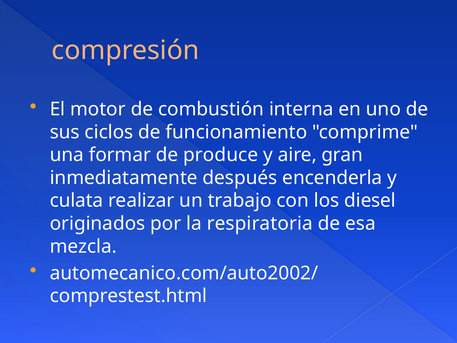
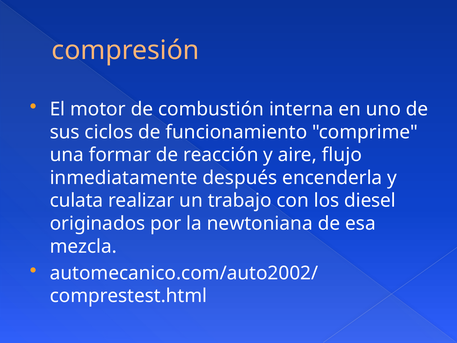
produce: produce -> reacción
gran: gran -> flujo
respiratoria: respiratoria -> newtoniana
